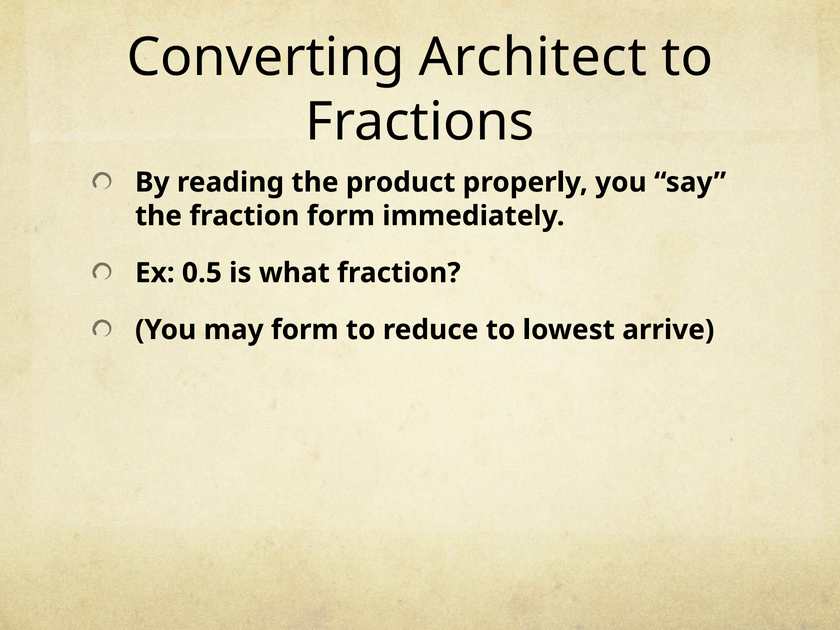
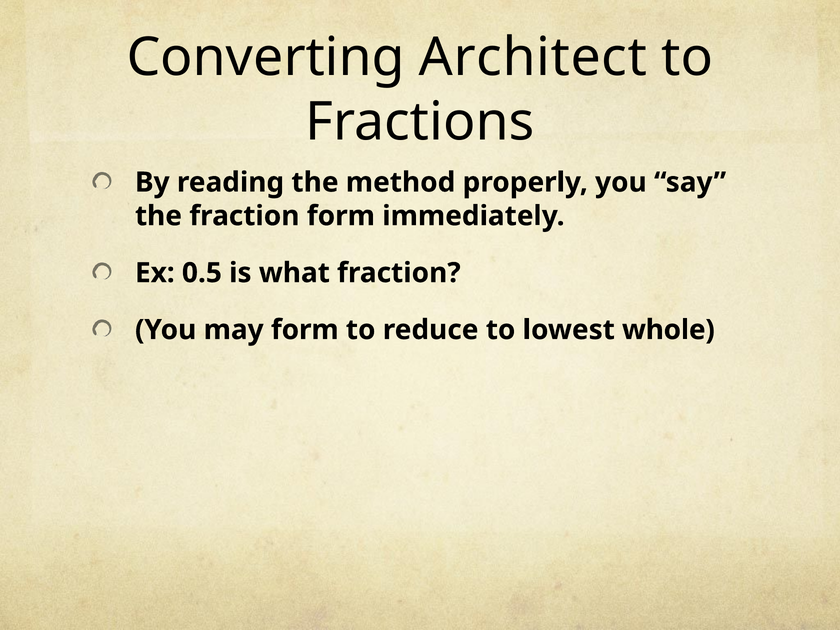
product: product -> method
arrive: arrive -> whole
